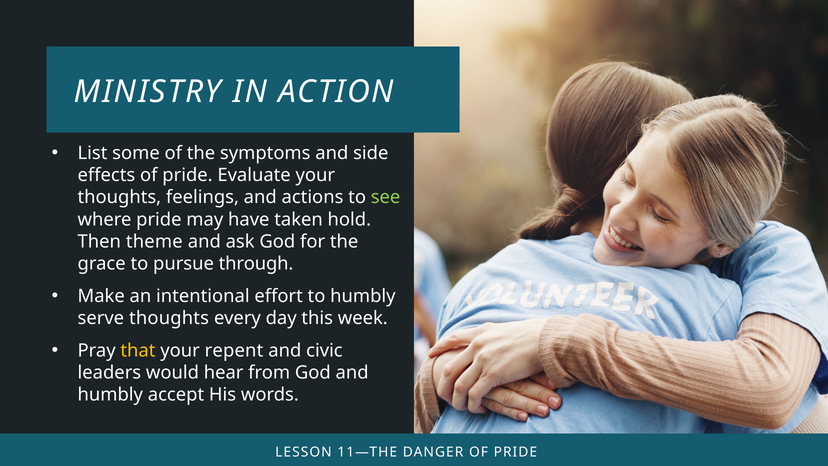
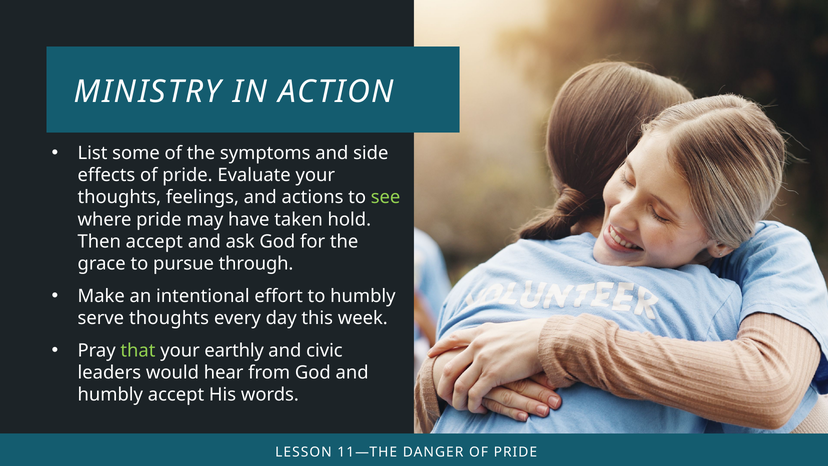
Then theme: theme -> accept
that colour: yellow -> light green
repent: repent -> earthly
